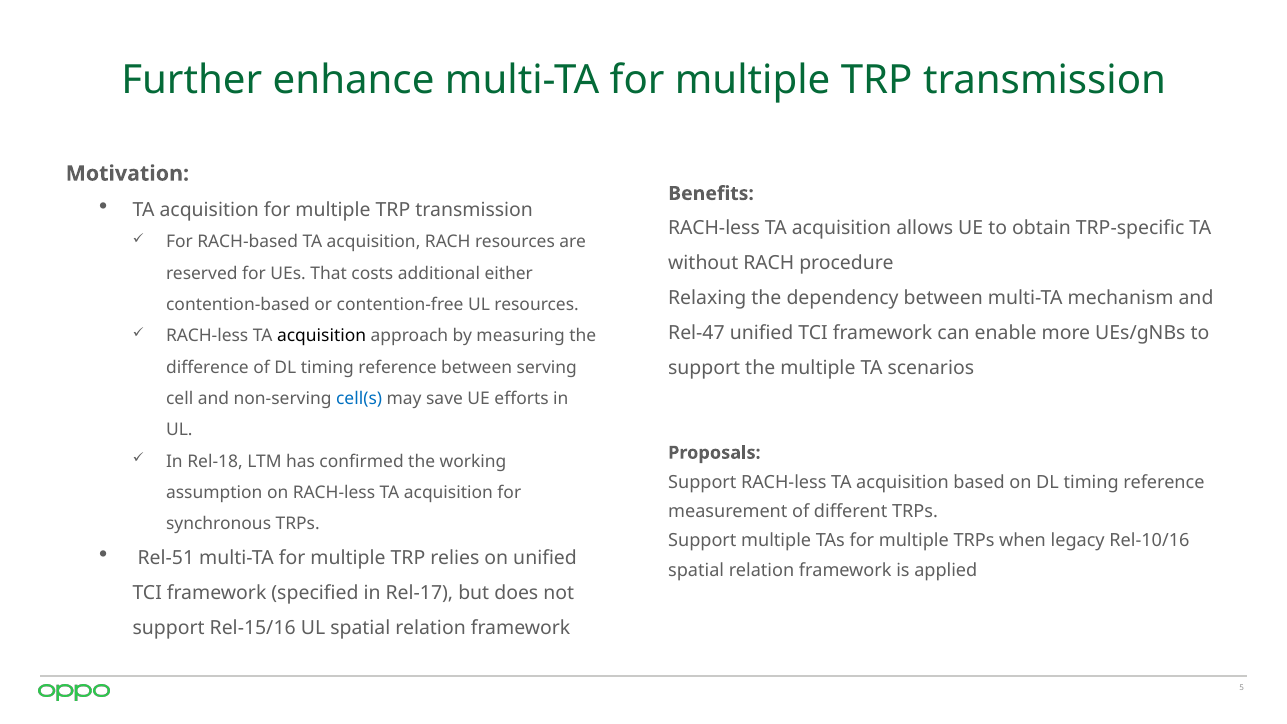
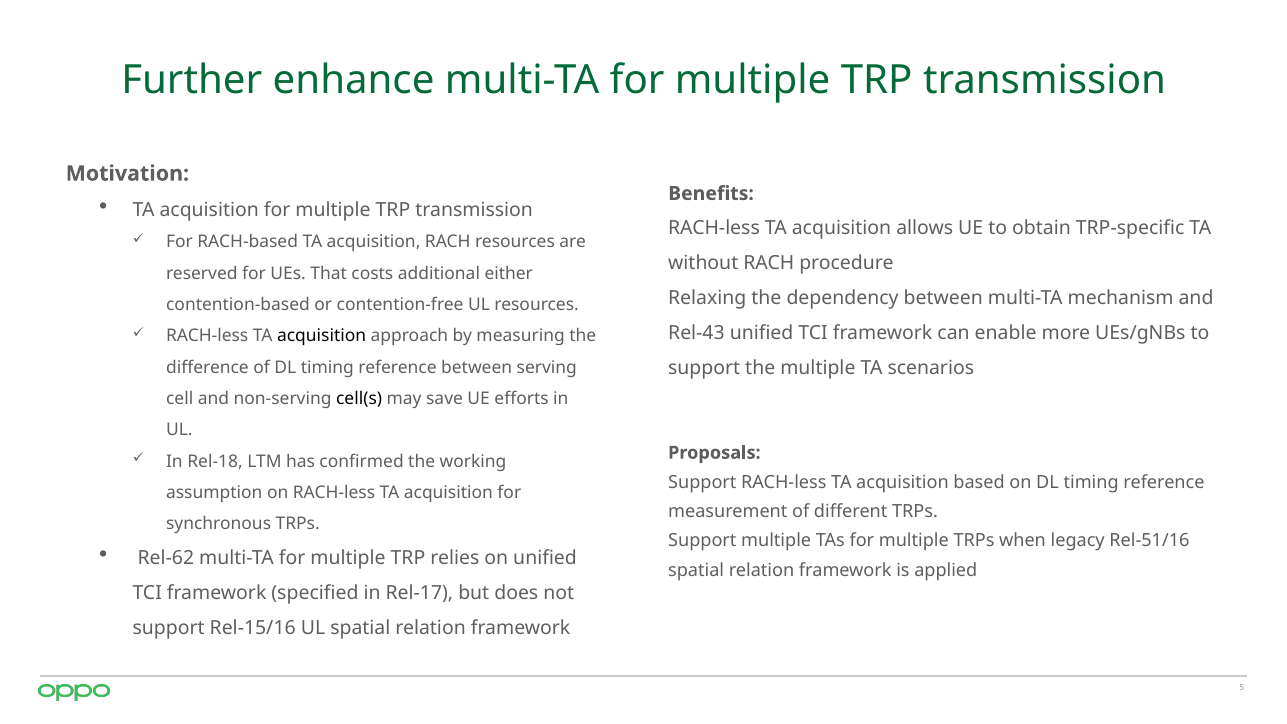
Rel-47: Rel-47 -> Rel-43
cell(s colour: blue -> black
Rel-10/16: Rel-10/16 -> Rel-51/16
Rel-51: Rel-51 -> Rel-62
